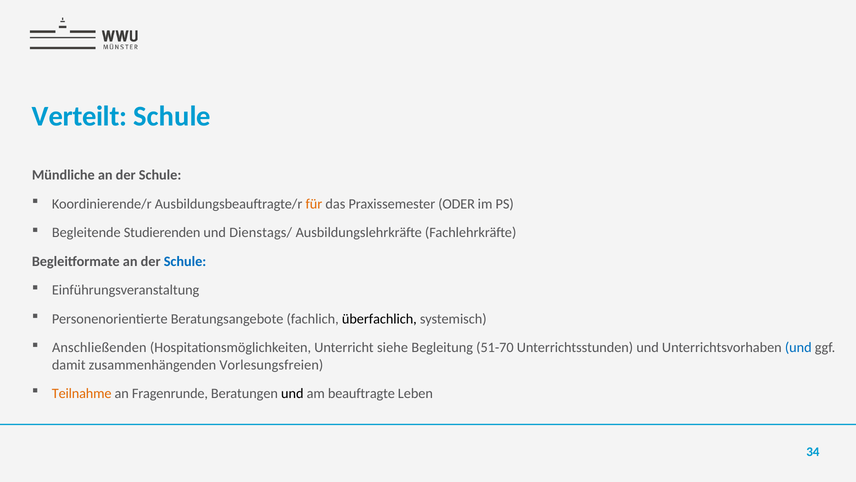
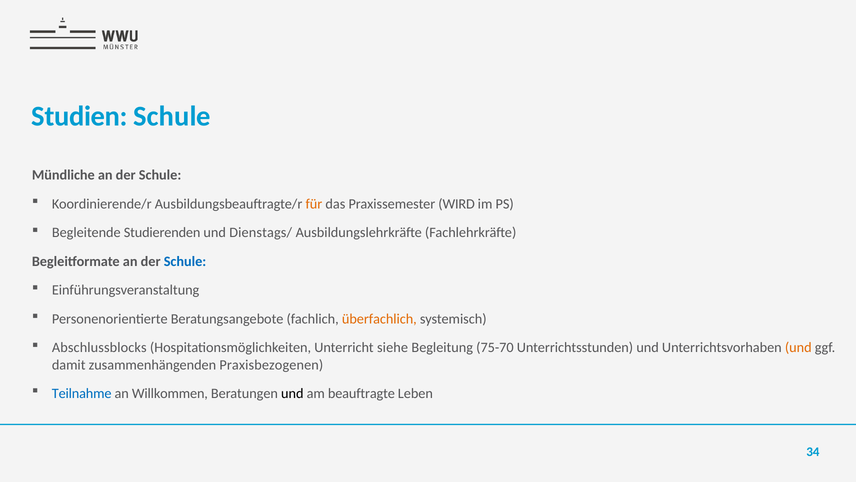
Verteilt: Verteilt -> Studien
ODER: ODER -> WIRD
überfachlich colour: black -> orange
Anschließenden: Anschließenden -> Abschlussblocks
51-70: 51-70 -> 75-70
und at (798, 347) colour: blue -> orange
Vorlesungsfreien: Vorlesungsfreien -> Praxisbezogenen
Teilnahme colour: orange -> blue
Fragenrunde: Fragenrunde -> Willkommen
